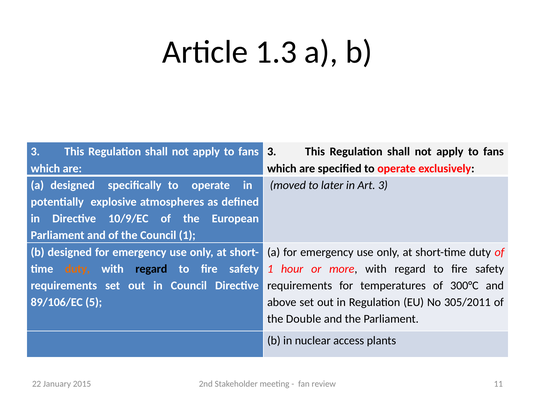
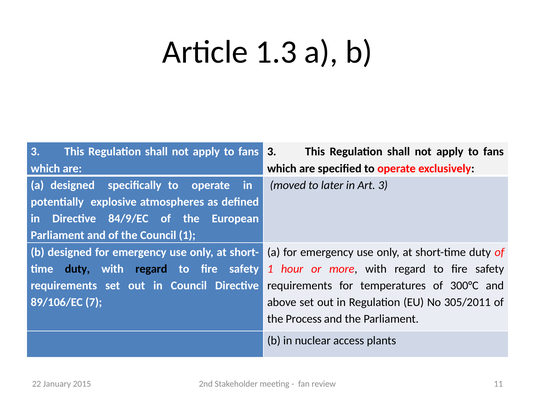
10/9/EC: 10/9/EC -> 84/9/EC
duty at (77, 268) colour: orange -> black
5: 5 -> 7
Double: Double -> Process
